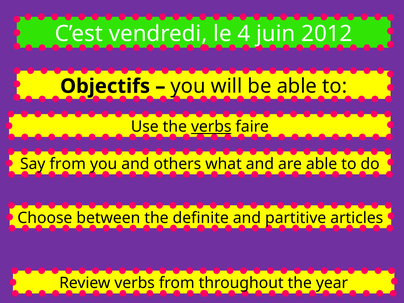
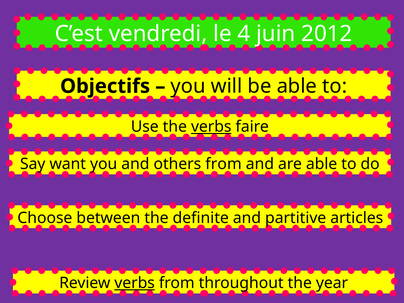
Say from: from -> want
others what: what -> from
verbs at (135, 283) underline: none -> present
